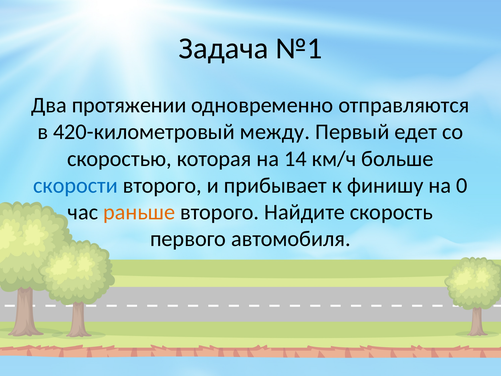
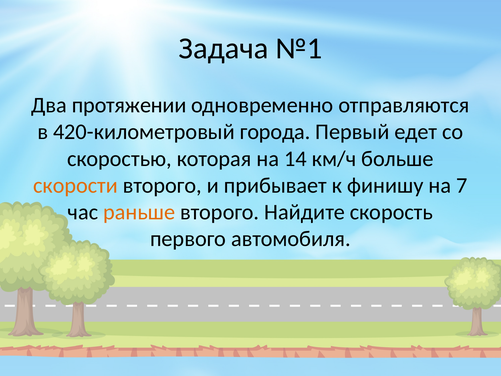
между: между -> города
скорости colour: blue -> orange
0: 0 -> 7
